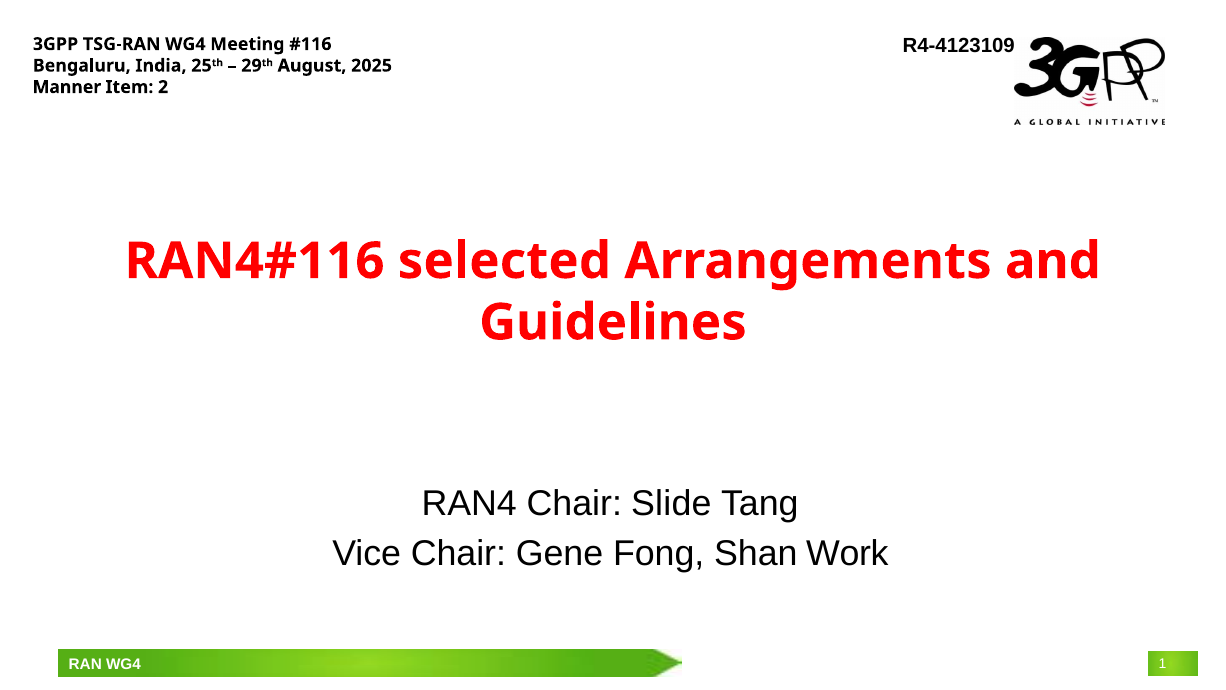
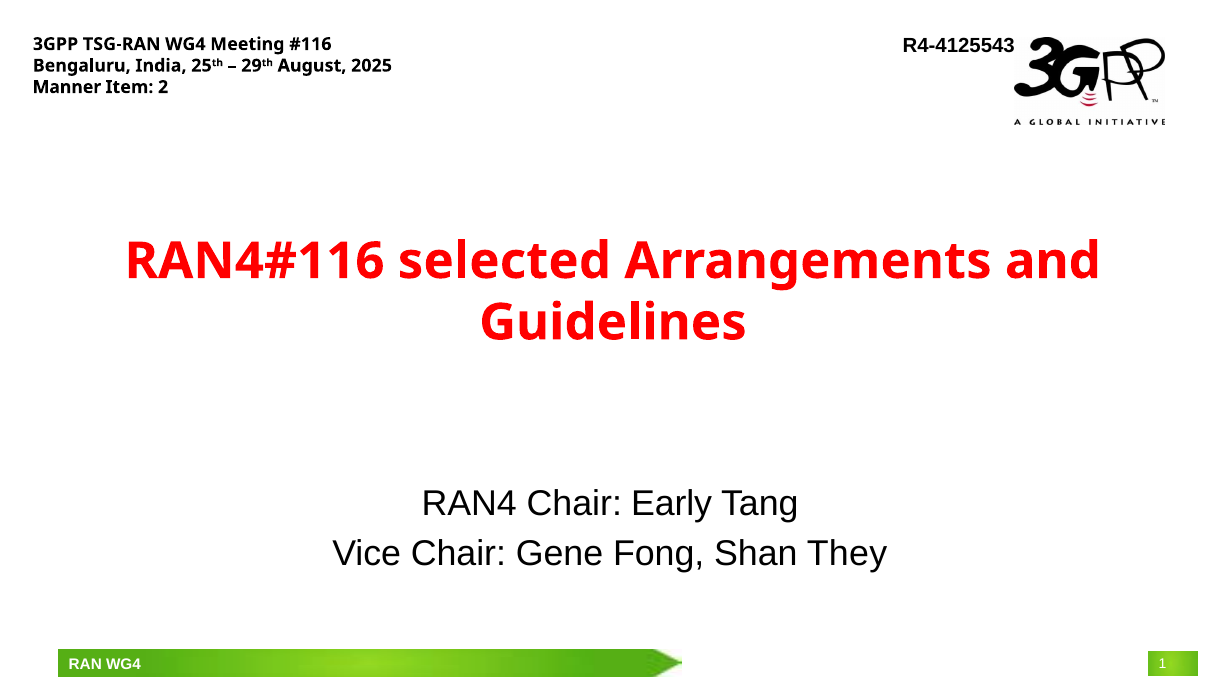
R4-4123109: R4-4123109 -> R4-4125543
Slide: Slide -> Early
Work: Work -> They
